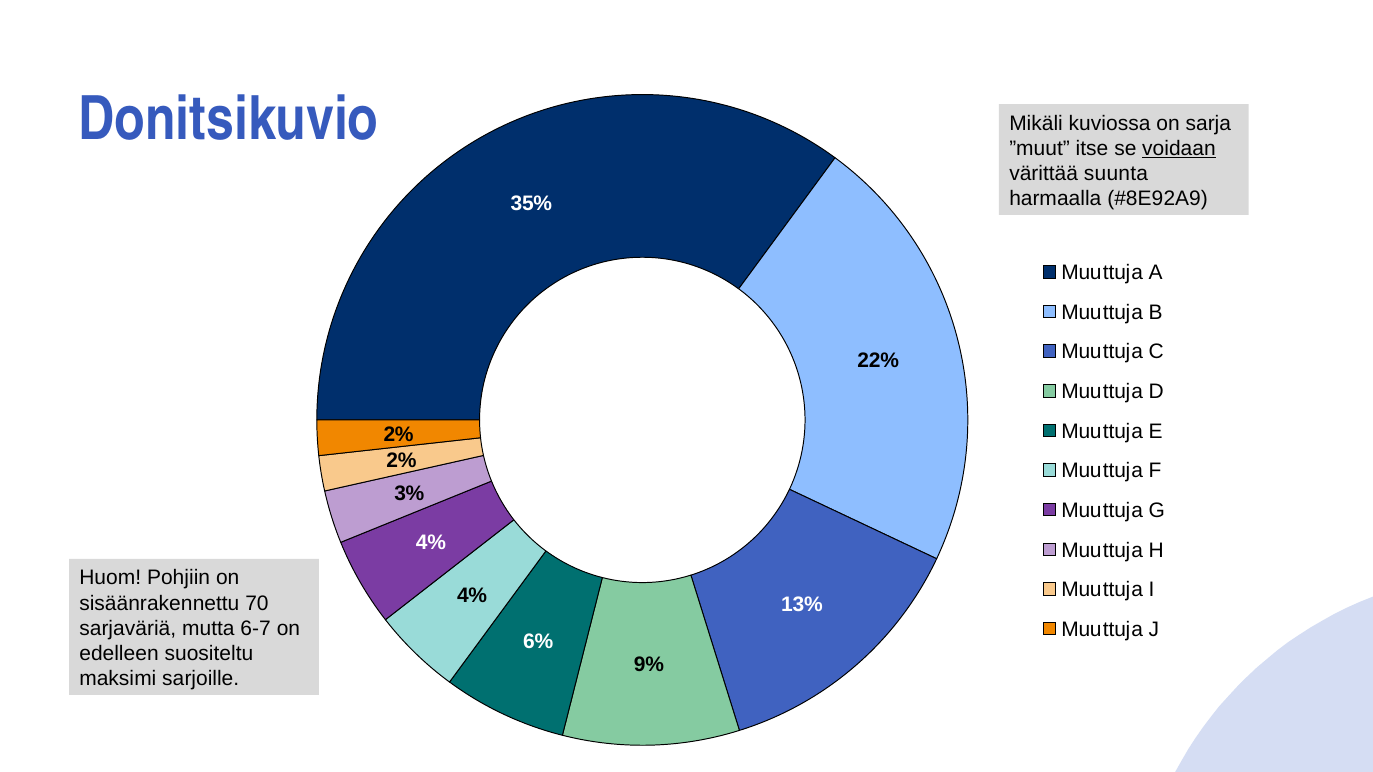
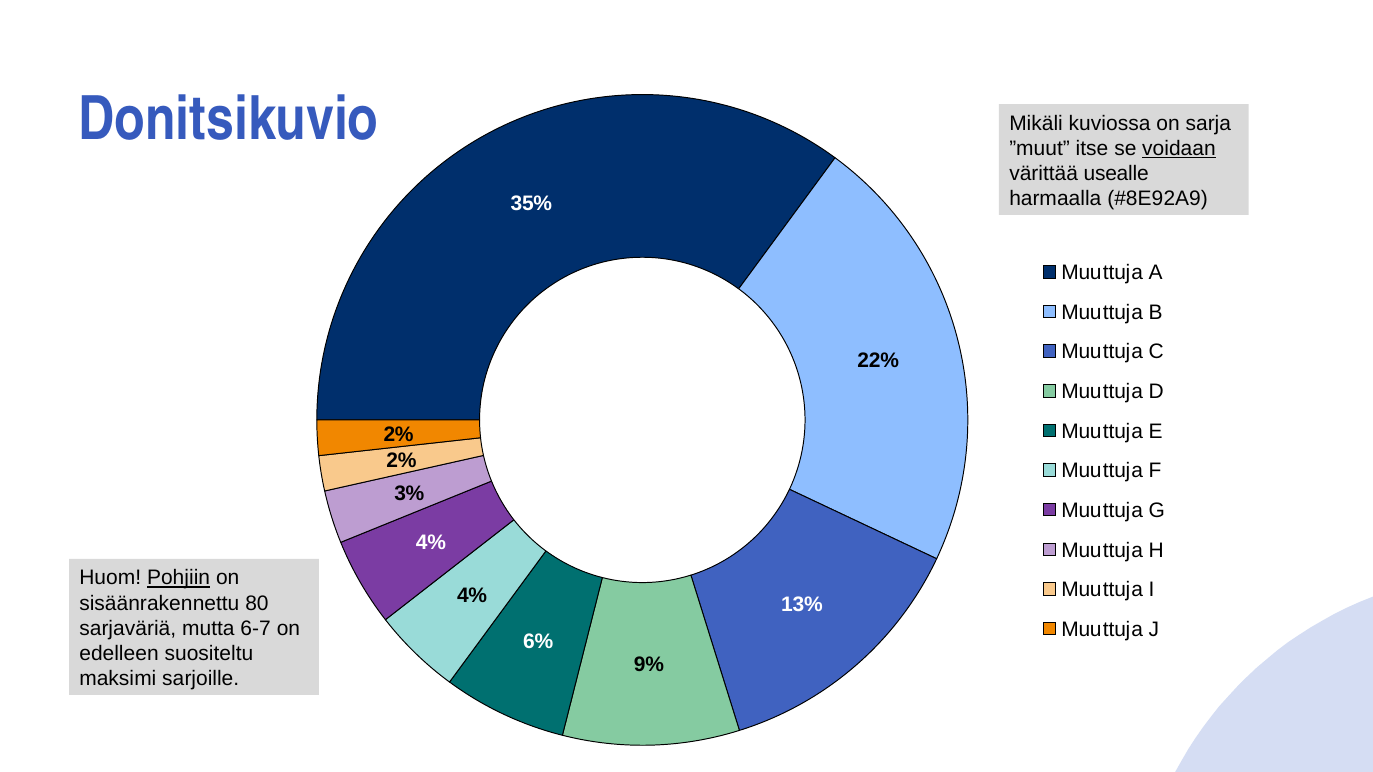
suunta: suunta -> usealle
Pohjiin underline: none -> present
70: 70 -> 80
